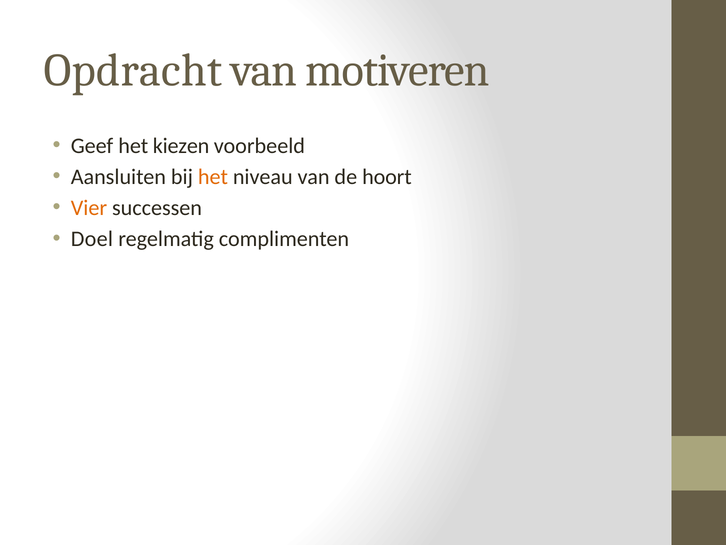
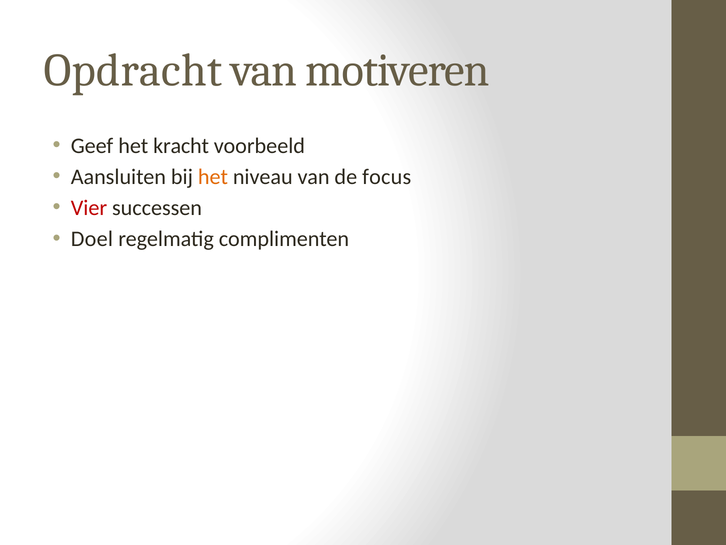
kiezen: kiezen -> kracht
hoort: hoort -> focus
Vier colour: orange -> red
